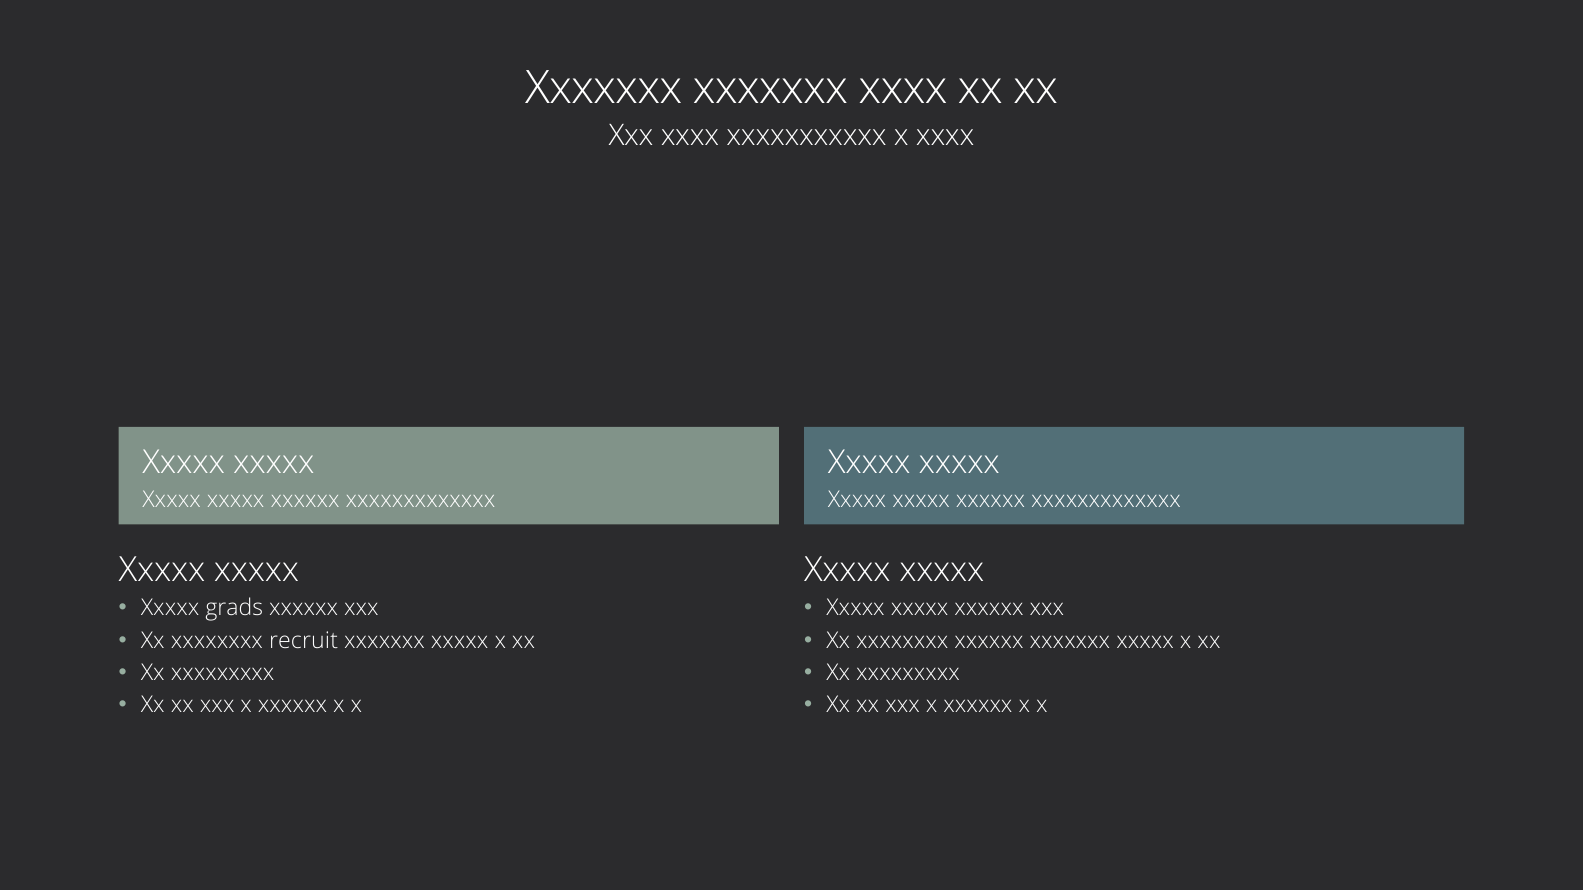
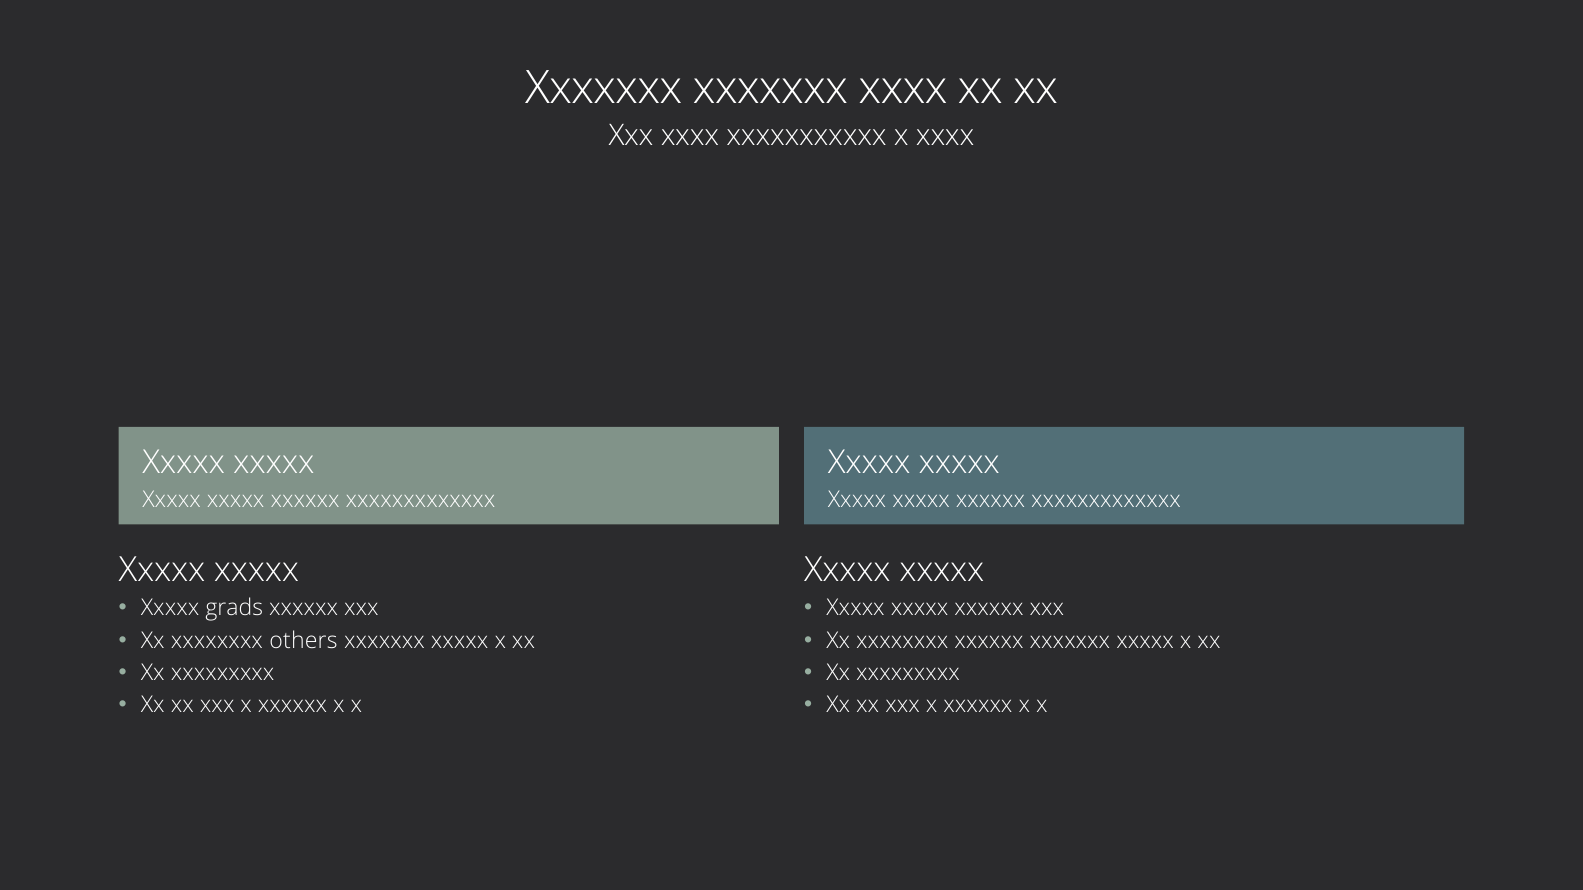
recruit: recruit -> others
